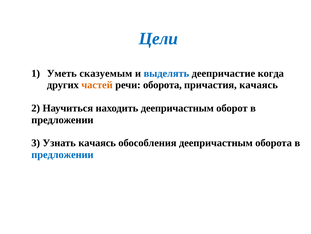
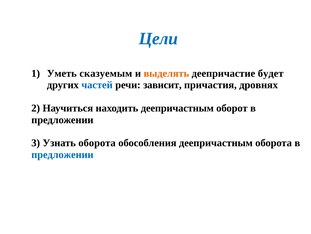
выделять colour: blue -> orange
когда: когда -> будет
частей colour: orange -> blue
речи оборота: оборота -> зависит
причастия качаясь: качаясь -> дровнях
Узнать качаясь: качаясь -> оборота
